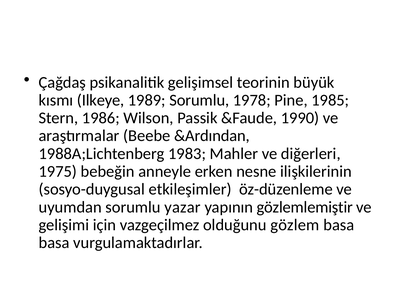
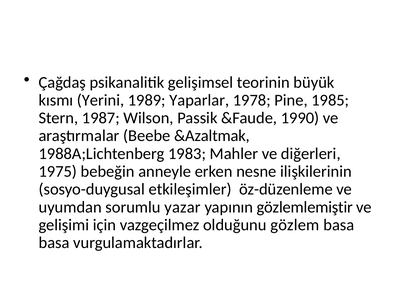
Ilkeye: Ilkeye -> Yerini
1989 Sorumlu: Sorumlu -> Yaparlar
1986: 1986 -> 1987
&Ardından: &Ardından -> &Azaltmak
